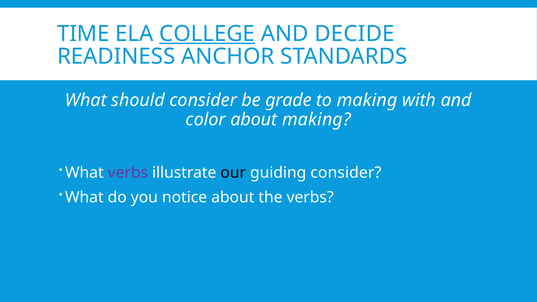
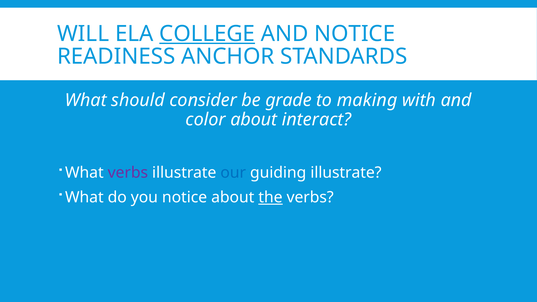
TIME: TIME -> WILL
AND DECIDE: DECIDE -> NOTICE
about making: making -> interact
our colour: black -> blue
guiding consider: consider -> illustrate
the underline: none -> present
